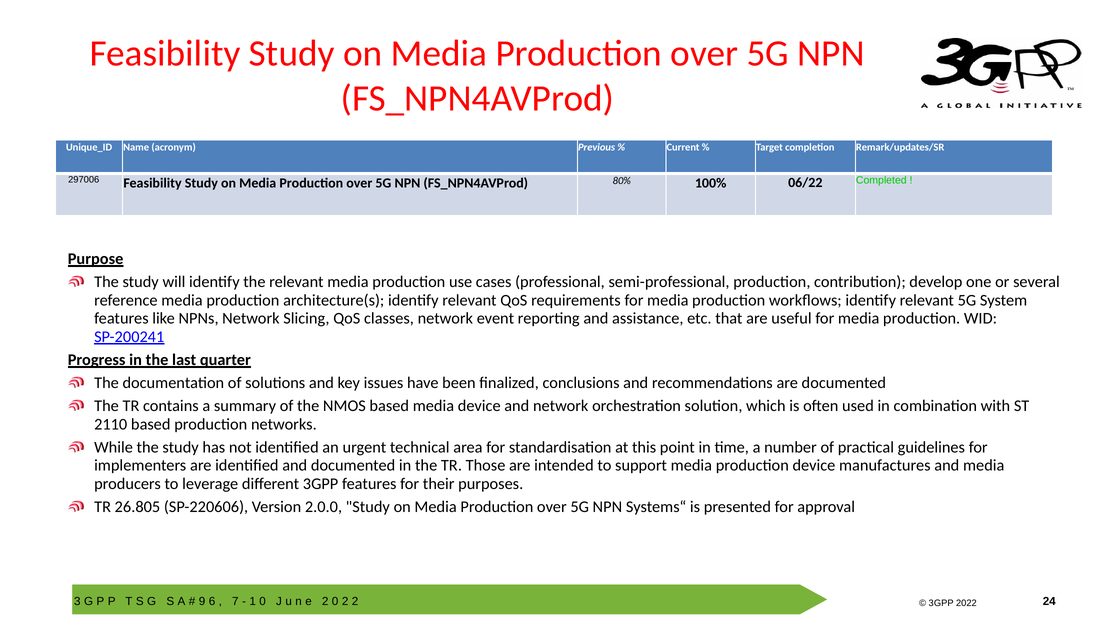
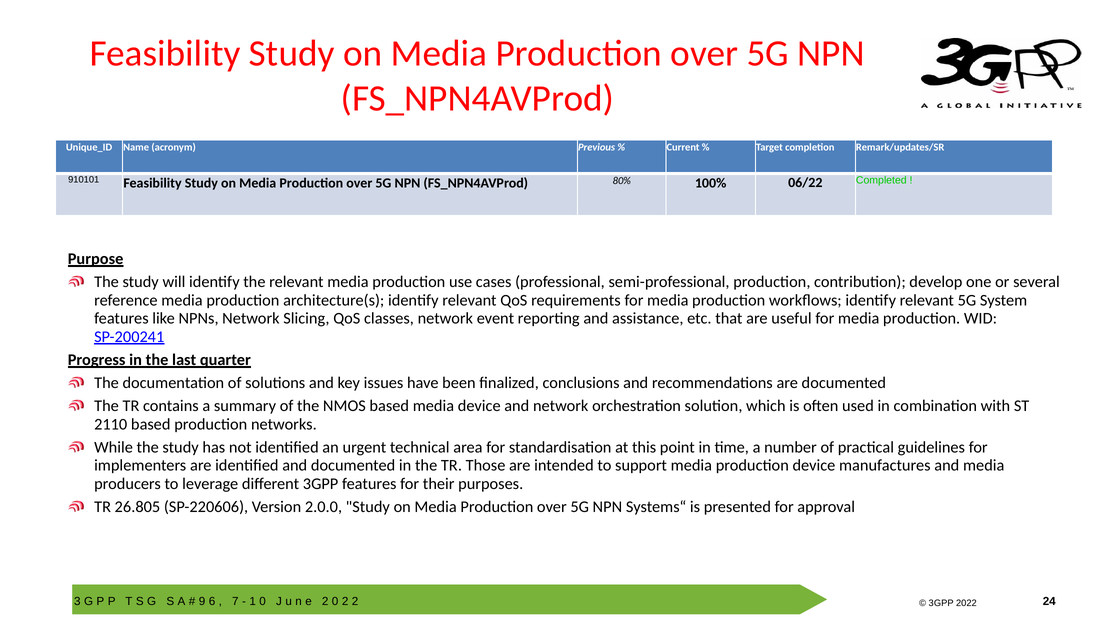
297006: 297006 -> 910101
